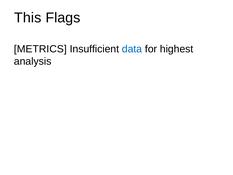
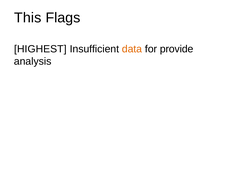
METRICS: METRICS -> HIGHEST
data colour: blue -> orange
highest: highest -> provide
